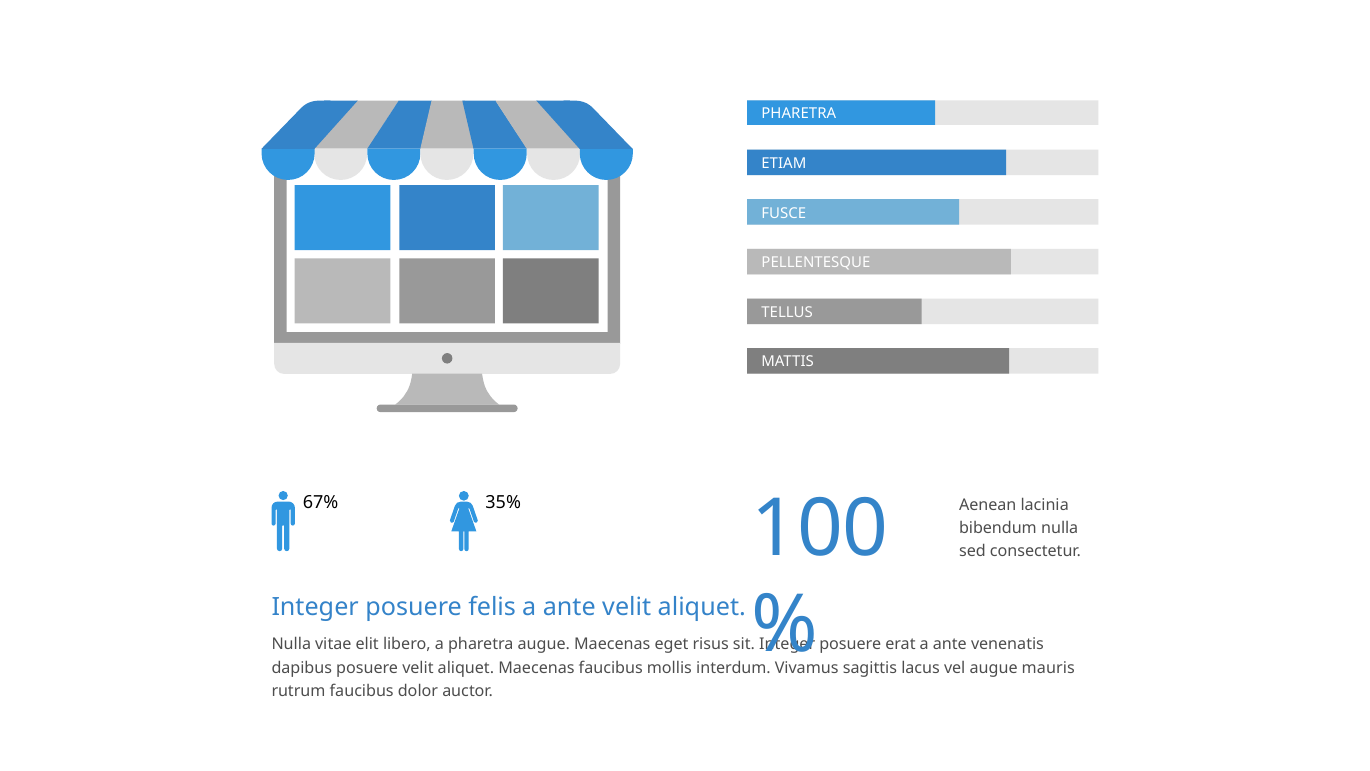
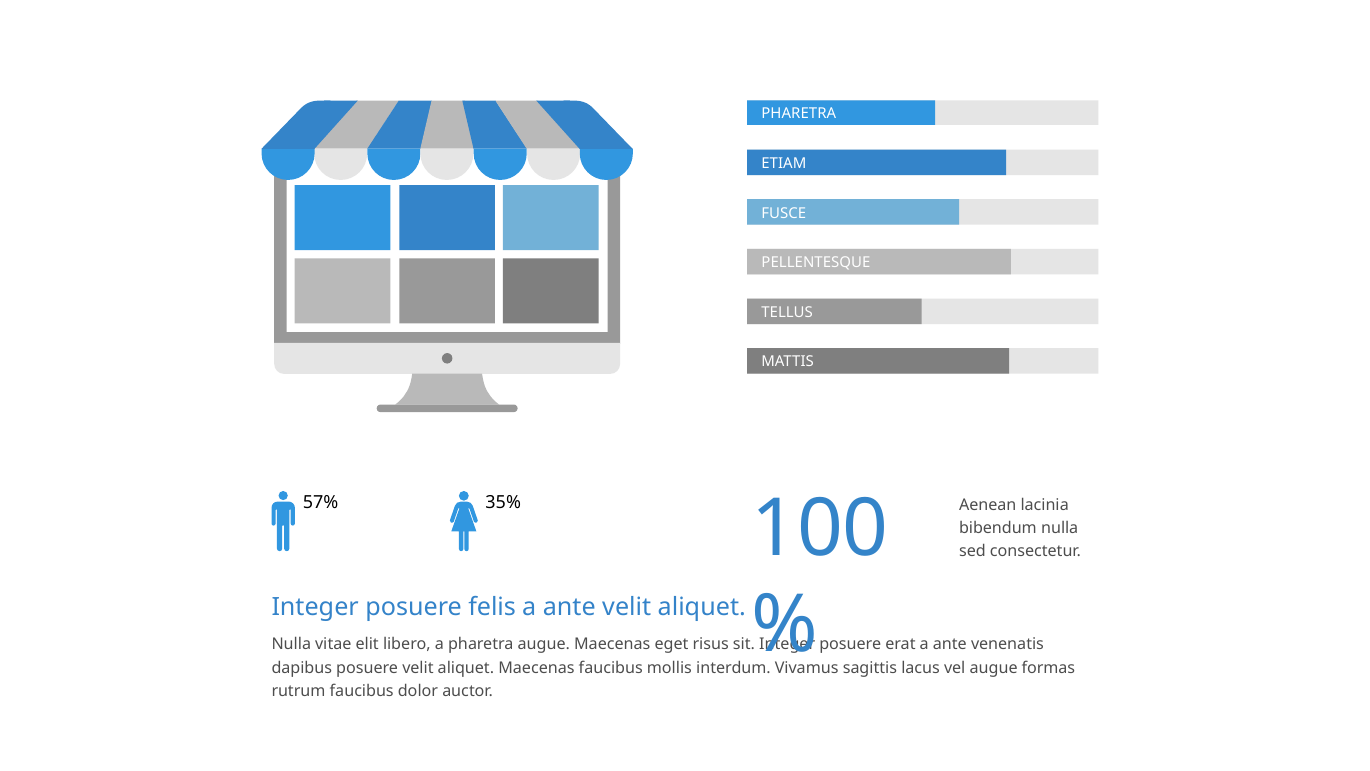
67%: 67% -> 57%
mauris: mauris -> formas
